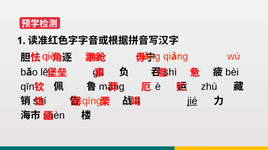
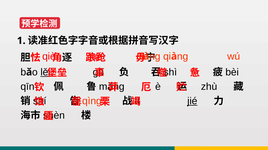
lěi underline: none -> present
